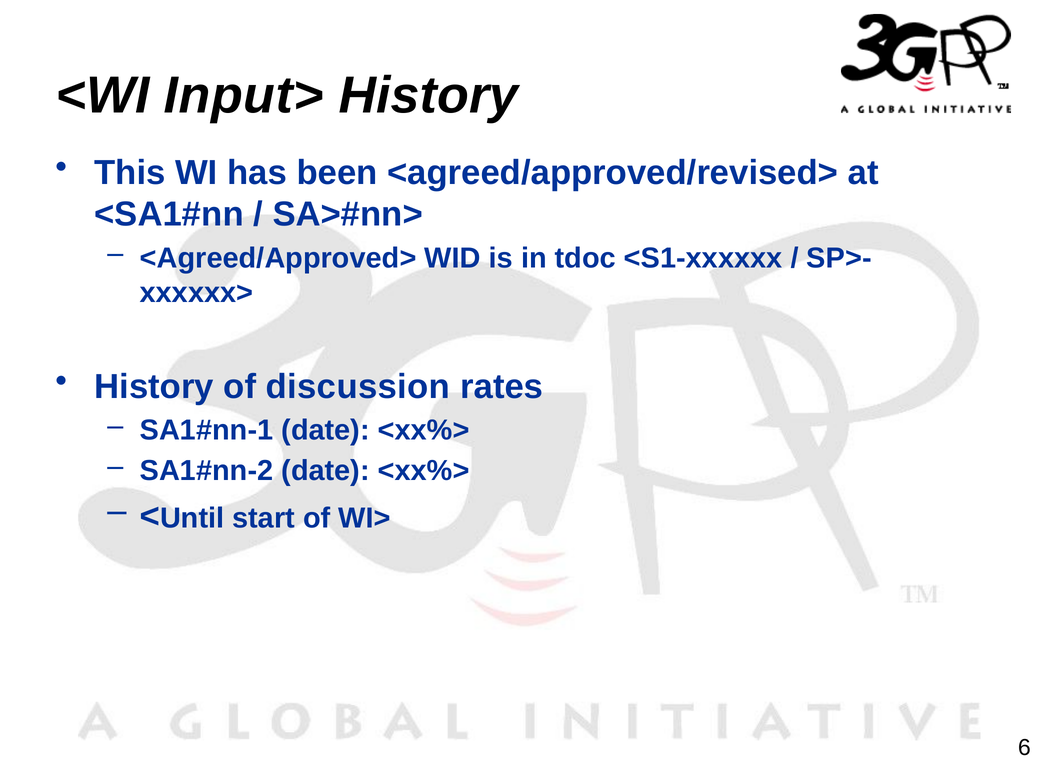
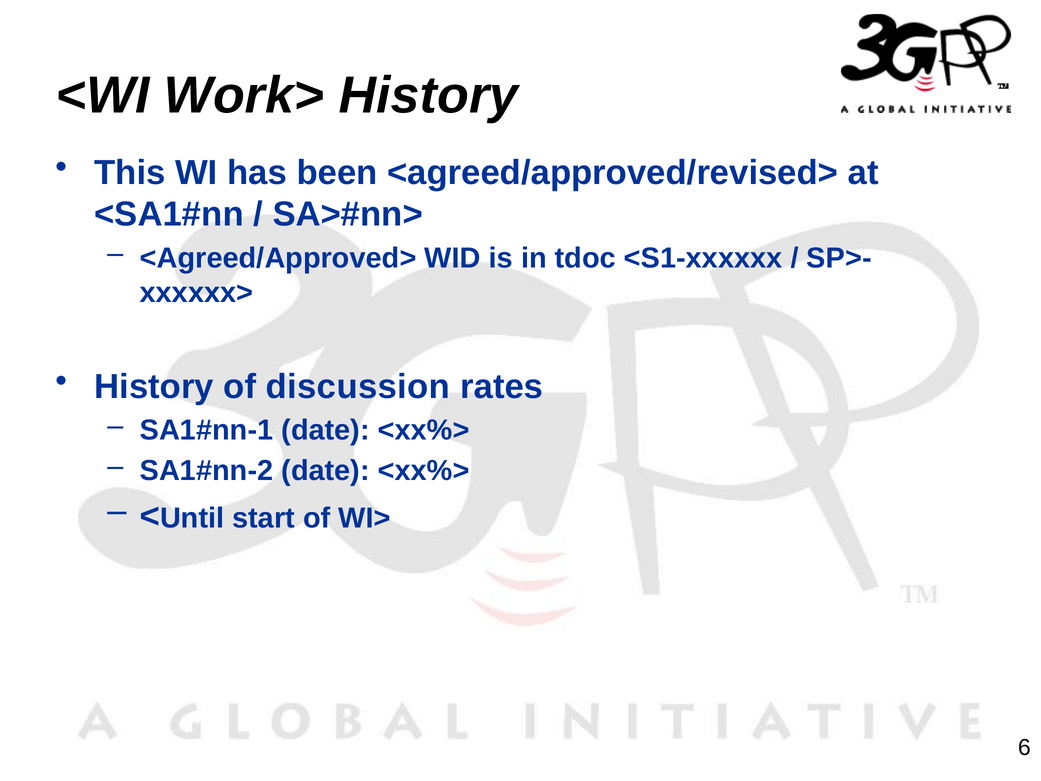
Input>: Input> -> Work>
